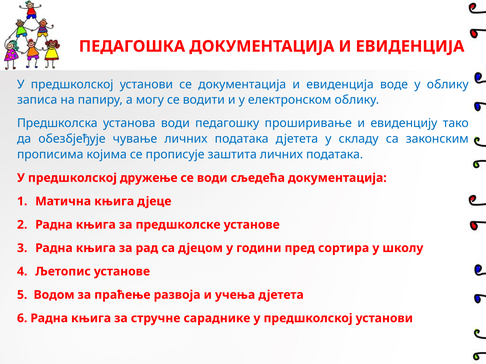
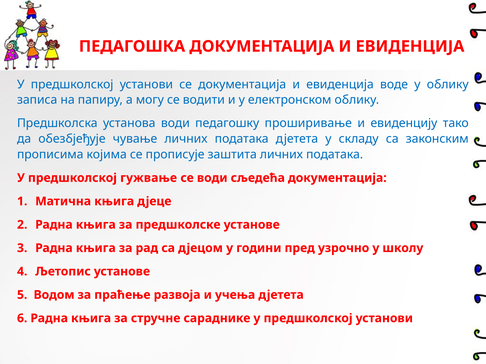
дружење: дружење -> гужвање
сортира: сортира -> узрочно
